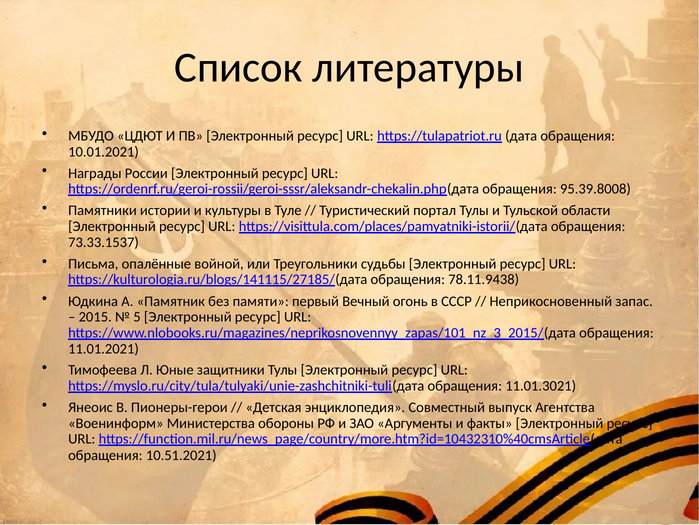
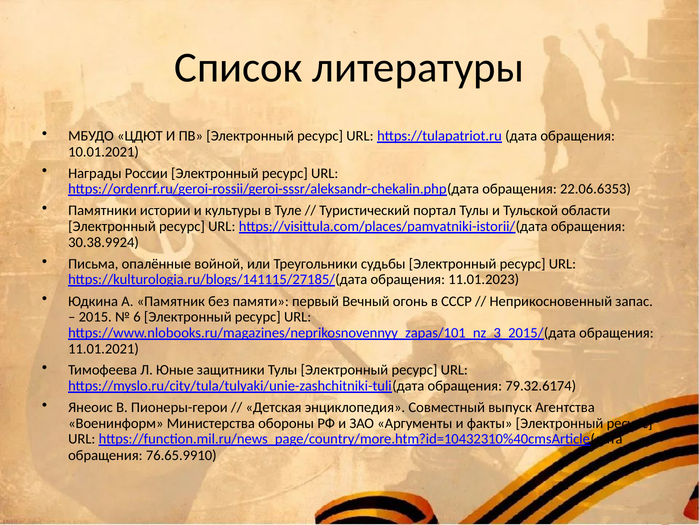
95.39.8008: 95.39.8008 -> 22.06.6353
73.33.1537: 73.33.1537 -> 30.38.9924
78.11.9438: 78.11.9438 -> 11.01.2023
5: 5 -> 6
11.01.3021: 11.01.3021 -> 79.32.6174
10.51.2021: 10.51.2021 -> 76.65.9910
